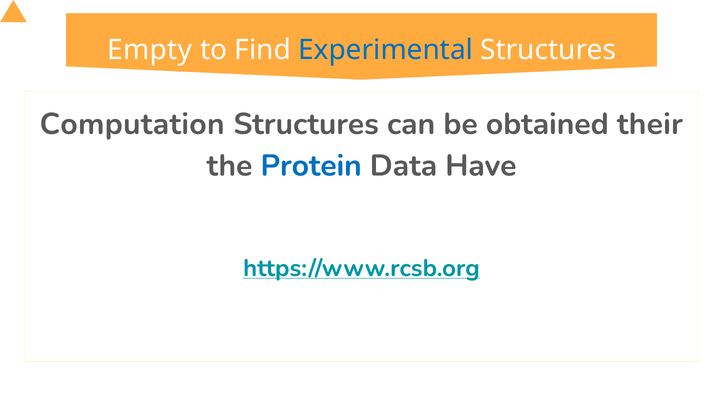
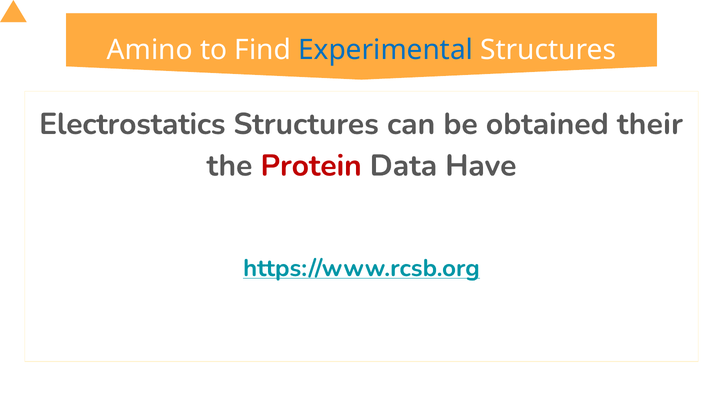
Empty: Empty -> Amino
Computation: Computation -> Electrostatics
Protein colour: blue -> red
